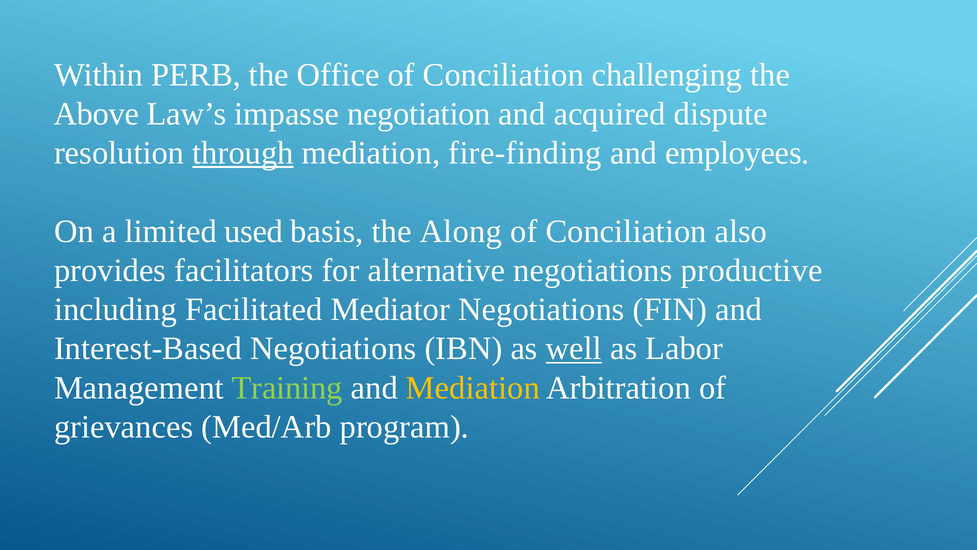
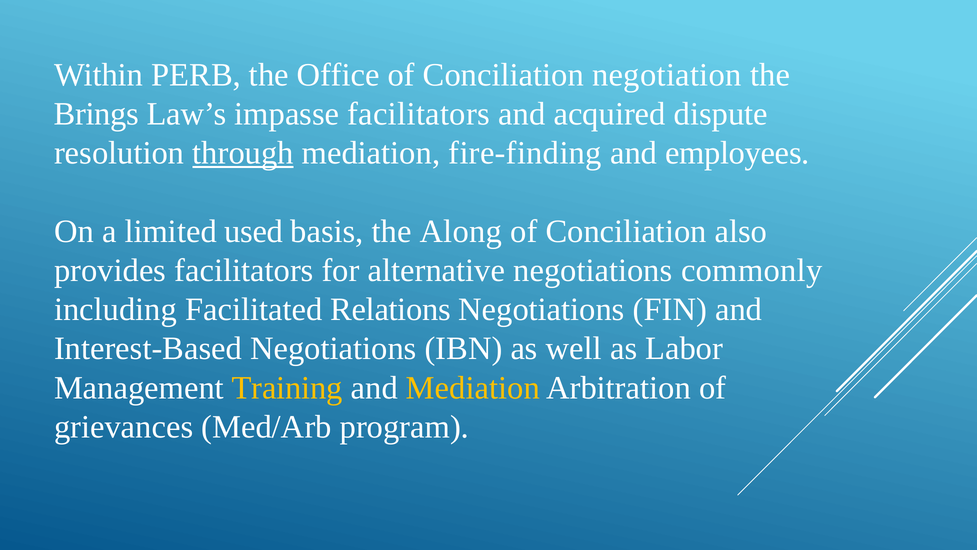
challenging: challenging -> negotiation
Above: Above -> Brings
impasse negotiation: negotiation -> facilitators
productive: productive -> commonly
Mediator: Mediator -> Relations
well underline: present -> none
Training colour: light green -> yellow
